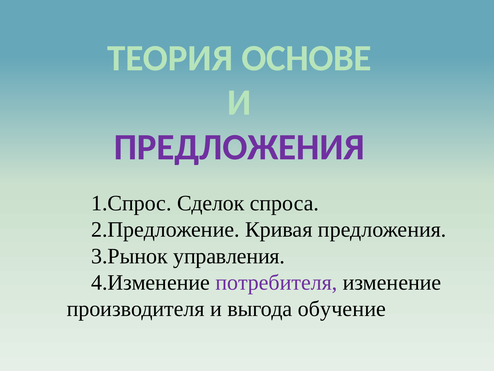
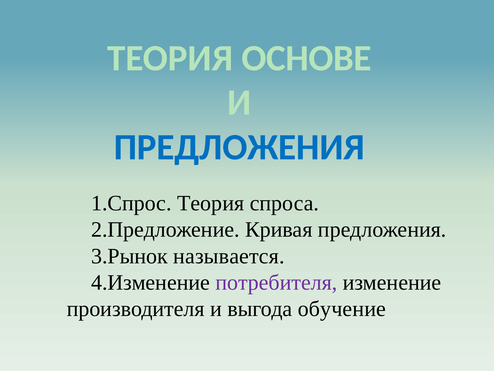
ПРЕДЛОЖЕНИЯ at (239, 147) colour: purple -> blue
Сделок at (211, 203): Сделок -> Теория
управления: управления -> называется
